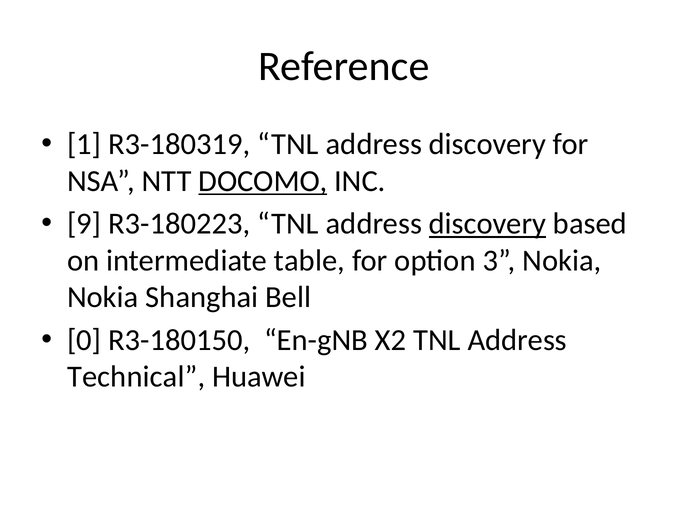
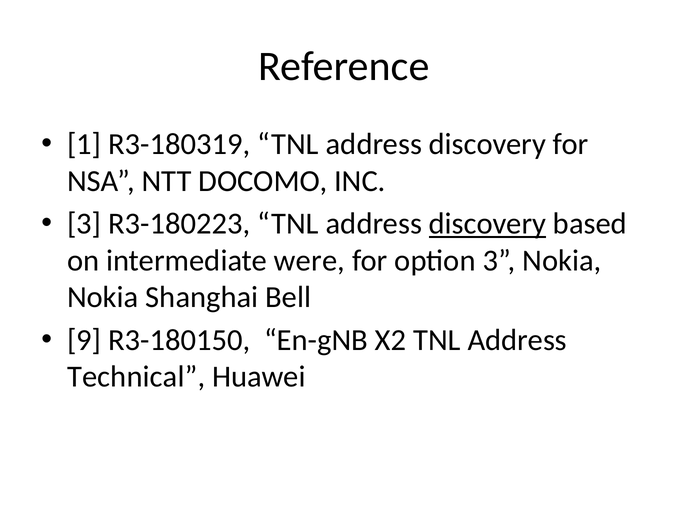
DOCOMO underline: present -> none
9 at (84, 224): 9 -> 3
table: table -> were
0: 0 -> 9
